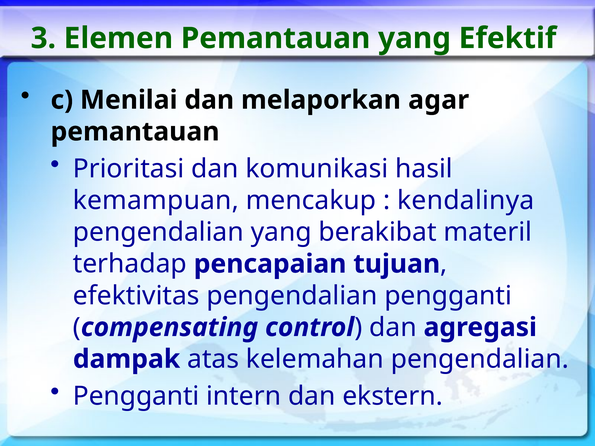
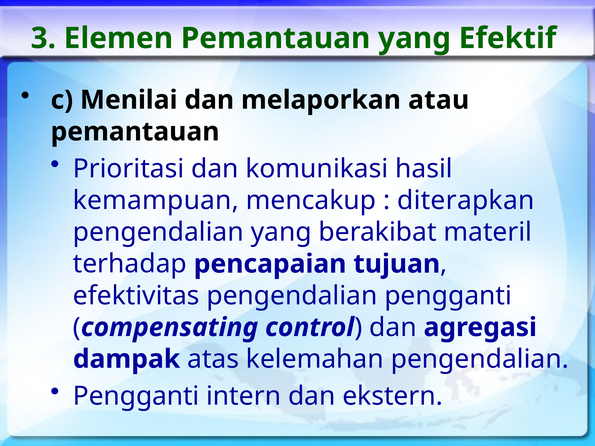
agar: agar -> atau
kendalinya: kendalinya -> diterapkan
